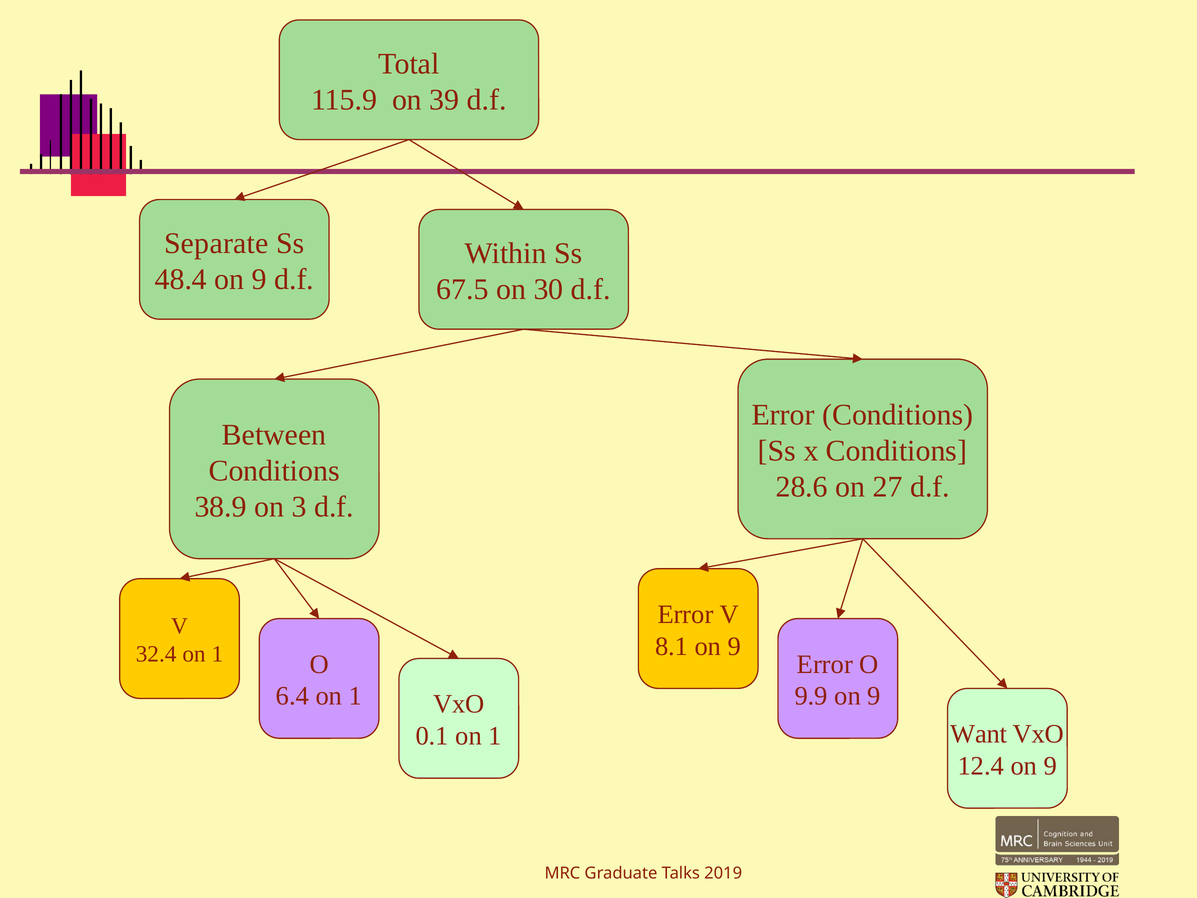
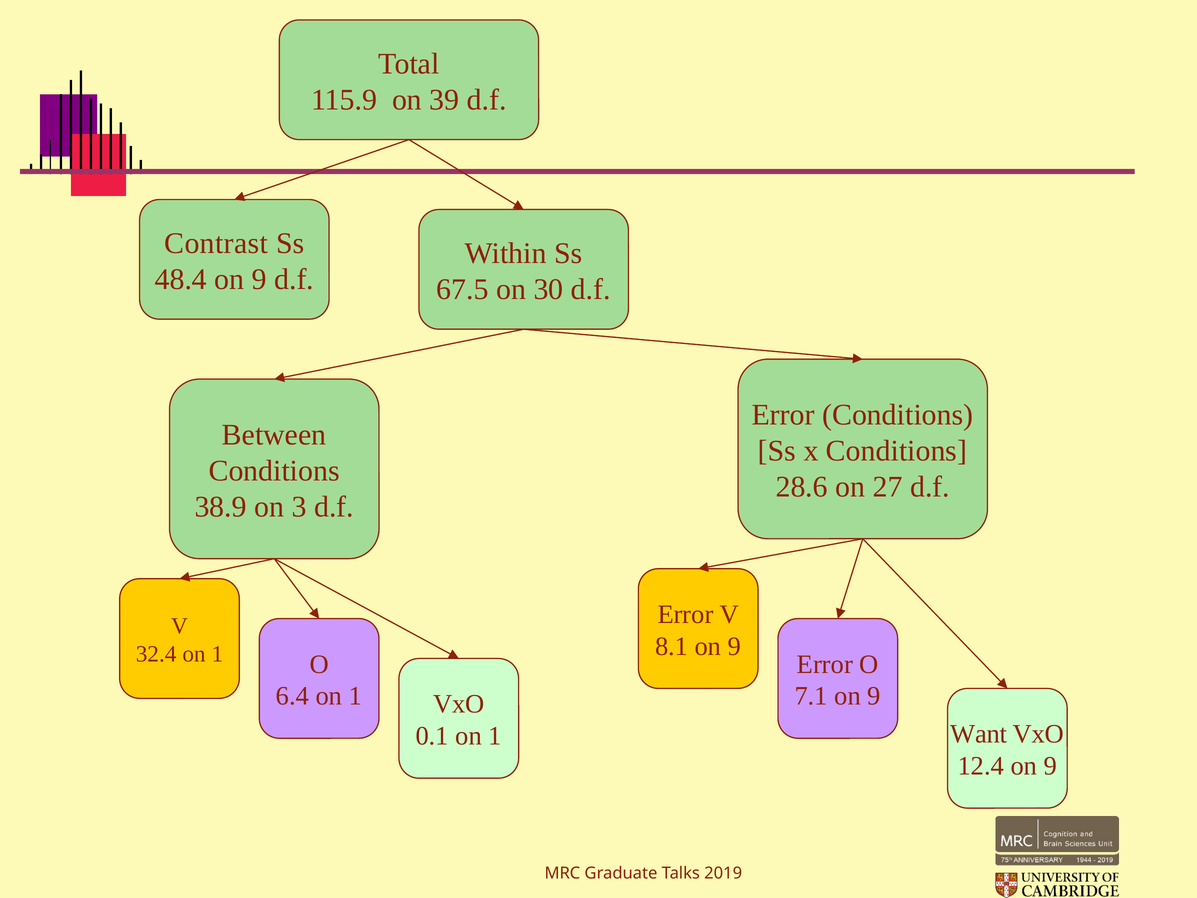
Separate: Separate -> Contrast
9.9: 9.9 -> 7.1
